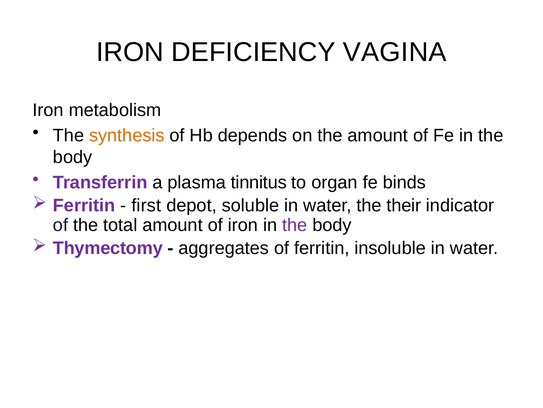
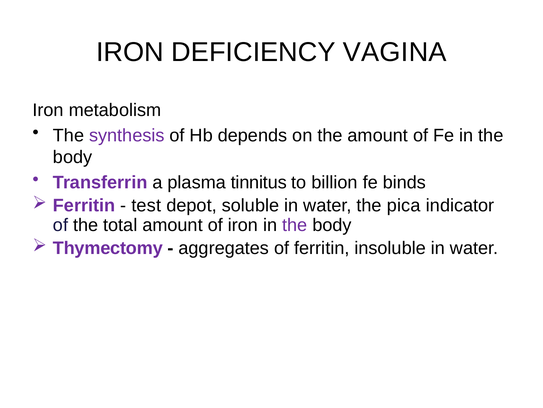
synthesis colour: orange -> purple
organ: organ -> billion
first: first -> test
their: their -> pica
